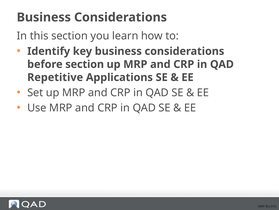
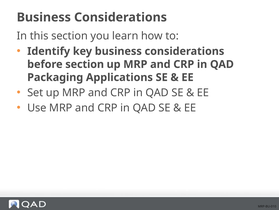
Repetitive: Repetitive -> Packaging
